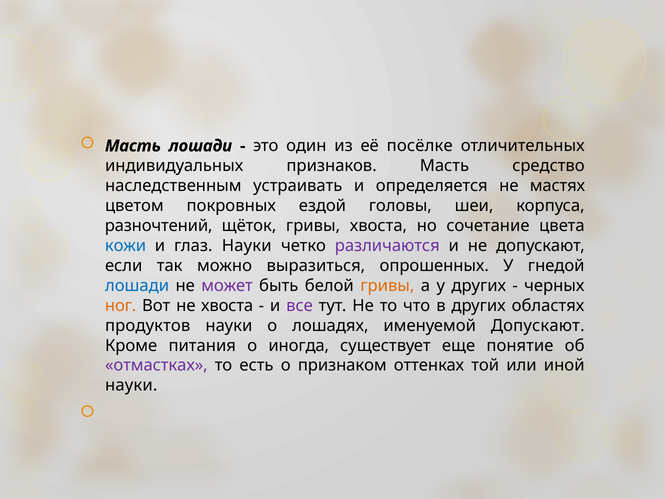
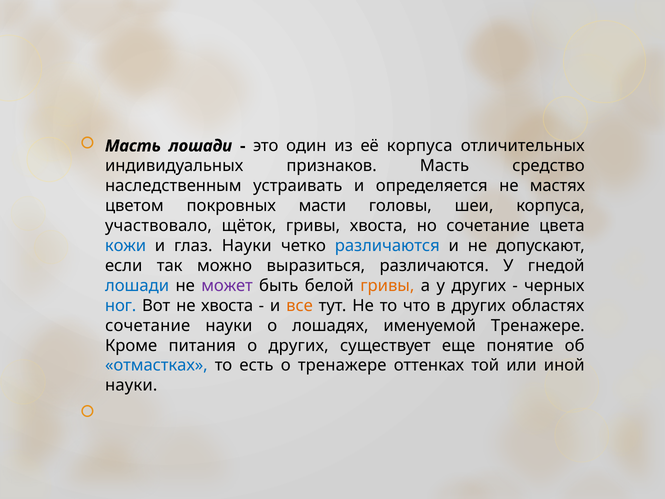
её посёлке: посёлке -> корпуса
ездой: ездой -> масти
разночтений: разночтений -> участвовало
различаются at (387, 246) colour: purple -> blue
выразиться опрошенных: опрошенных -> различаются
ног colour: orange -> blue
все colour: purple -> orange
продуктов at (148, 325): продуктов -> сочетание
именуемой Допускают: Допускают -> Тренажере
о иногда: иногда -> других
отмастках colour: purple -> blue
о признаком: признаком -> тренажере
